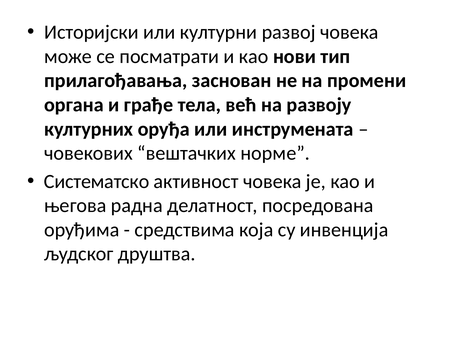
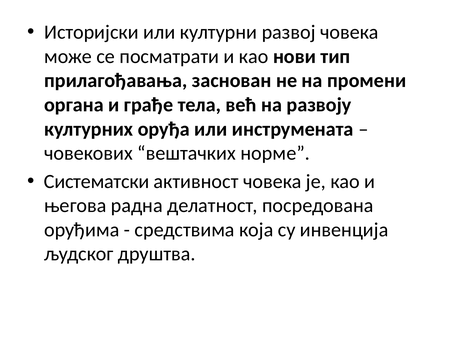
Систематско: Систематско -> Систематски
